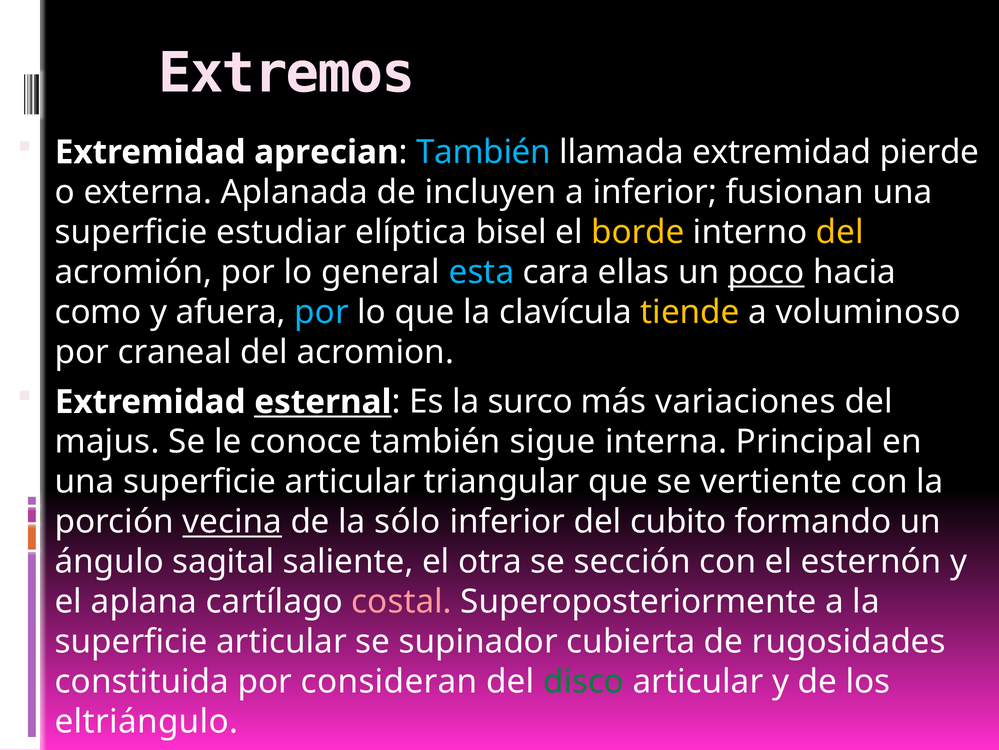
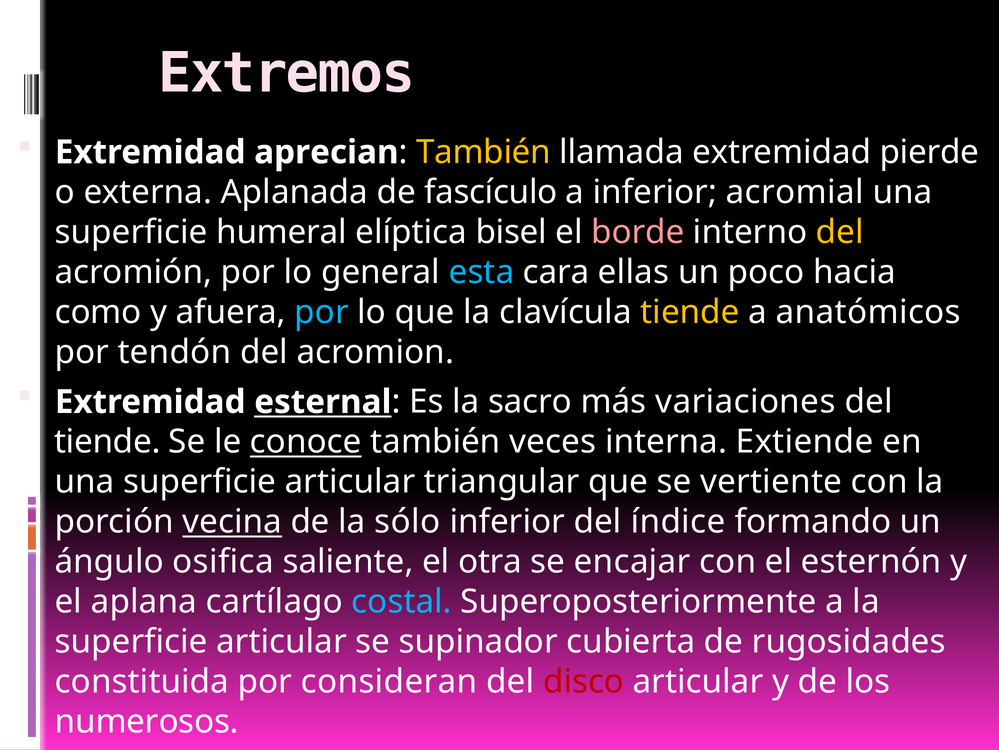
También at (483, 152) colour: light blue -> yellow
incluyen: incluyen -> fascículo
fusionan: fusionan -> acromial
estudiar: estudiar -> humeral
borde colour: yellow -> pink
poco underline: present -> none
voluminoso: voluminoso -> anatómicos
craneal: craneal -> tendón
surco: surco -> sacro
majus at (107, 442): majus -> tiende
conoce underline: none -> present
sigue: sigue -> veces
Principal: Principal -> Extiende
cubito: cubito -> índice
sagital: sagital -> osifica
sección: sección -> encajar
costal colour: pink -> light blue
disco colour: green -> red
eltriángulo: eltriángulo -> numerosos
